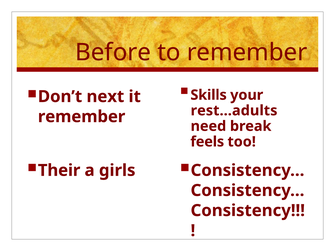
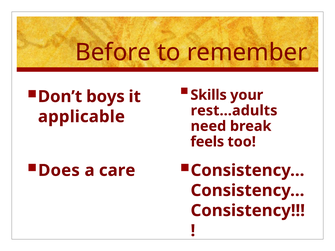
next: next -> boys
remember at (82, 117): remember -> applicable
Their: Their -> Does
girls: girls -> care
